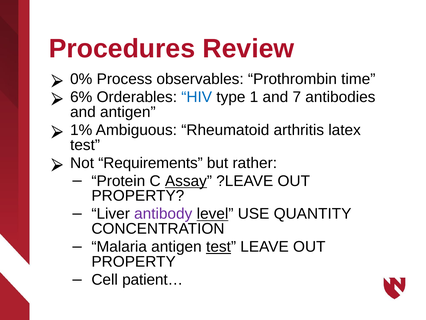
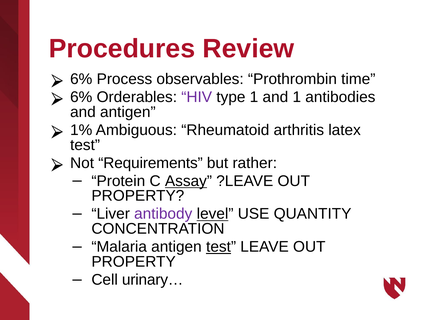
0% at (81, 79): 0% -> 6%
HIV colour: blue -> purple
and 7: 7 -> 1
patient…: patient… -> urinary…
